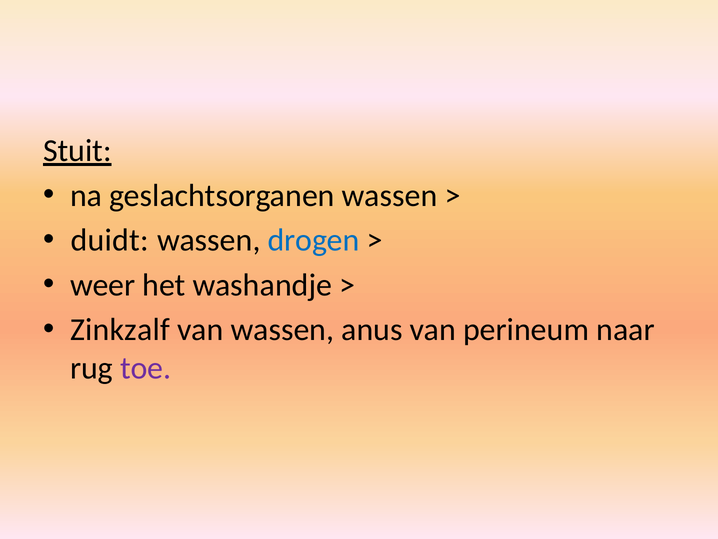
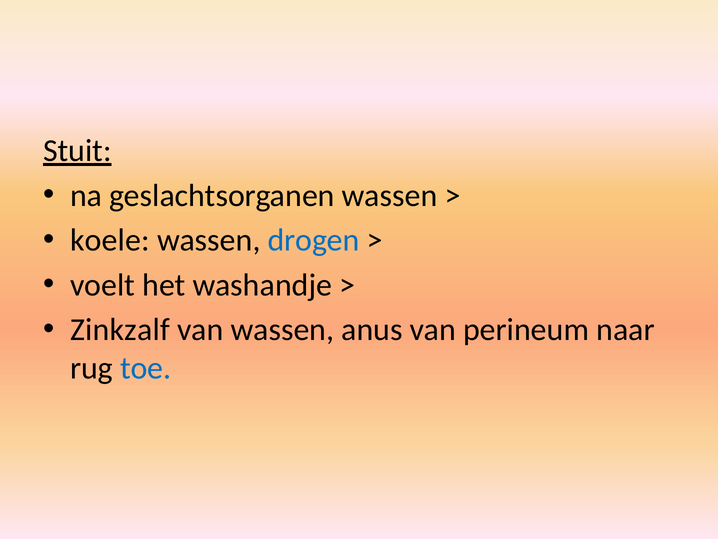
duidt: duidt -> koele
weer: weer -> voelt
toe colour: purple -> blue
